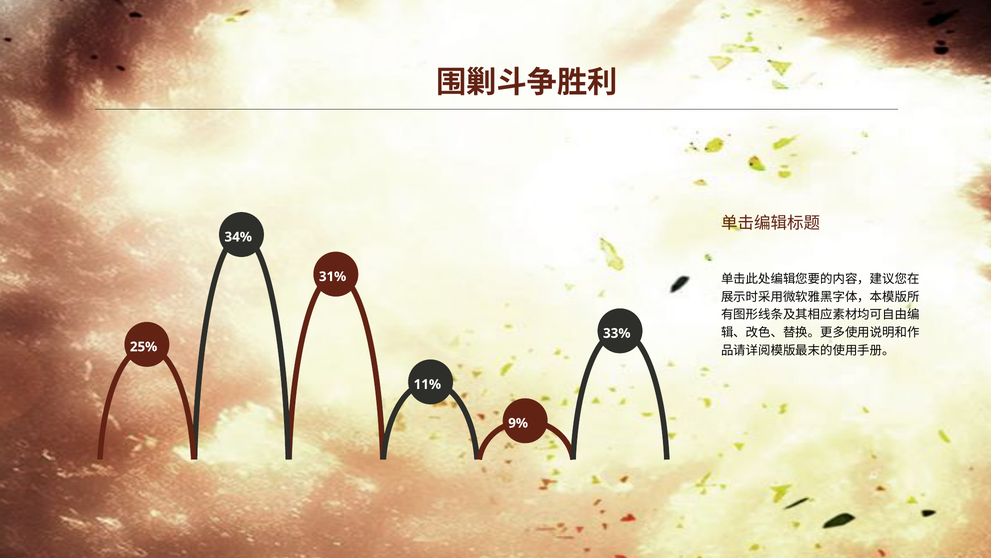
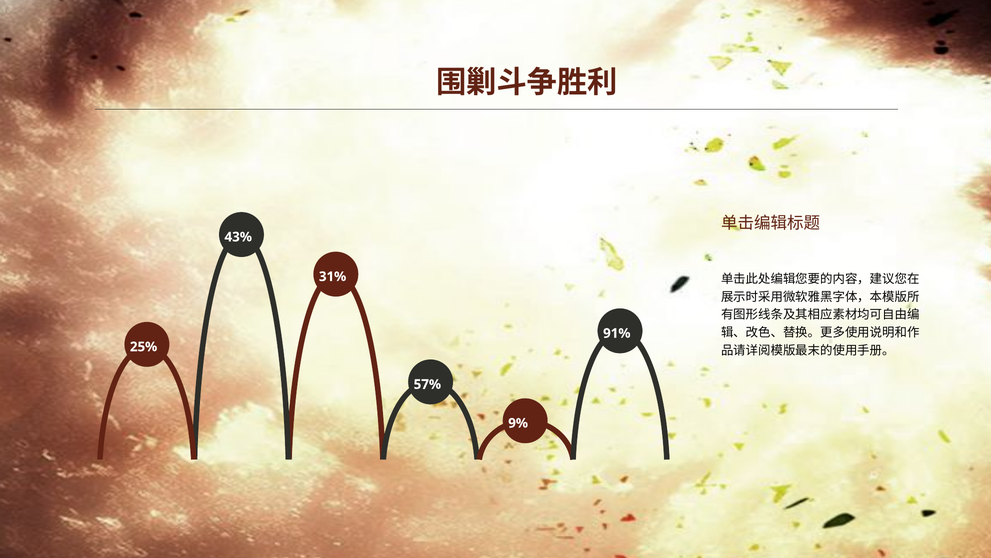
34%: 34% -> 43%
33%: 33% -> 91%
11%: 11% -> 57%
